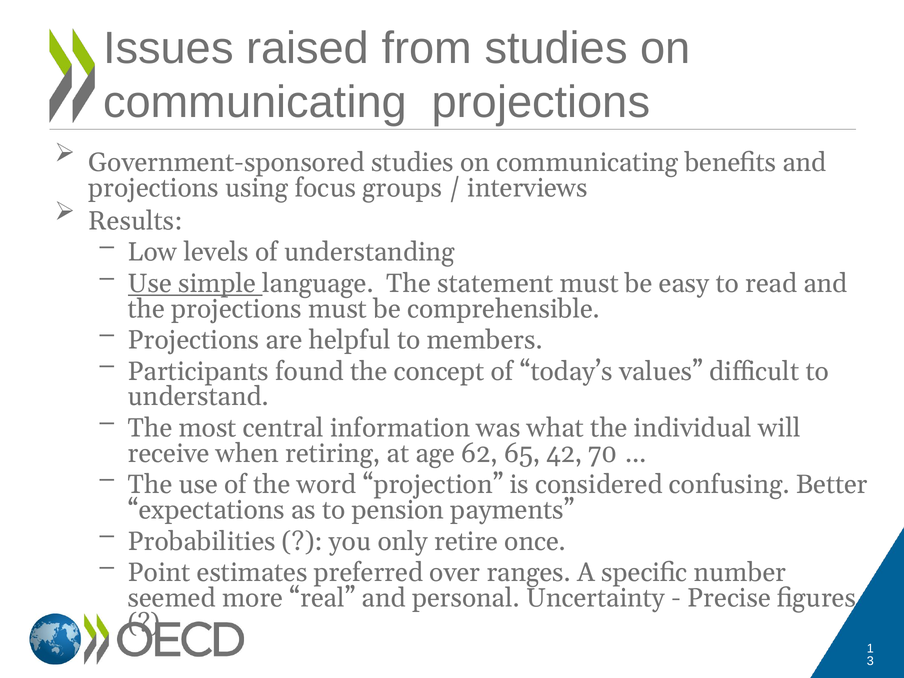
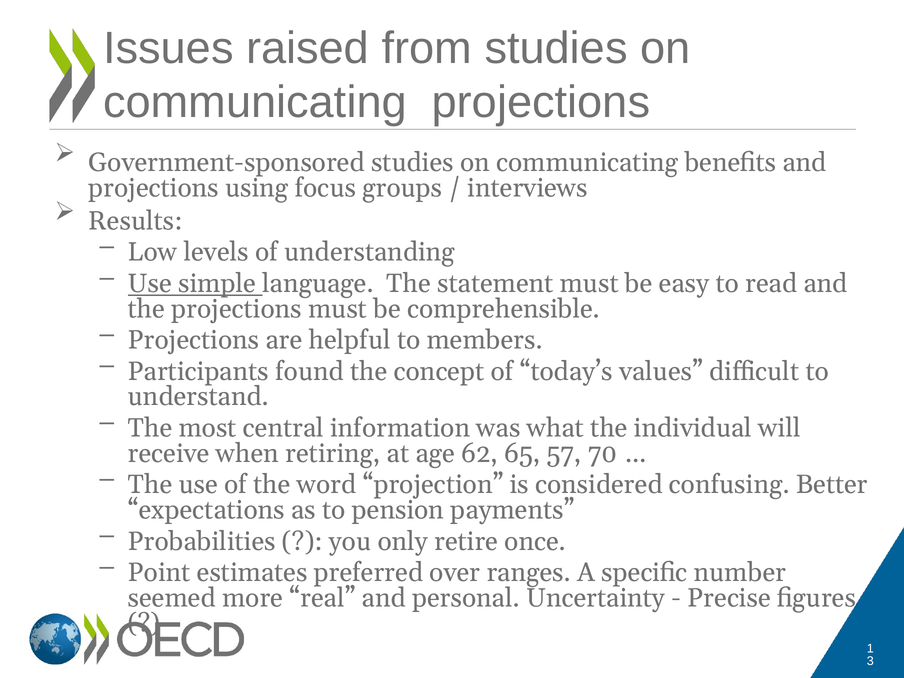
42: 42 -> 57
